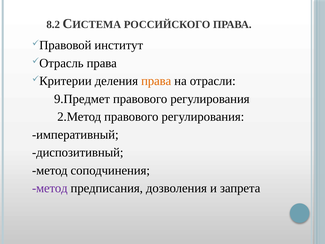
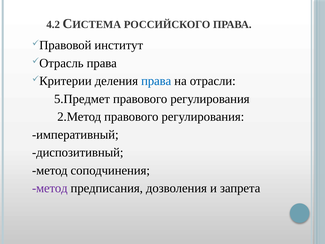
8.2: 8.2 -> 4.2
права at (156, 81) colour: orange -> blue
9.Предмет: 9.Предмет -> 5.Предмет
